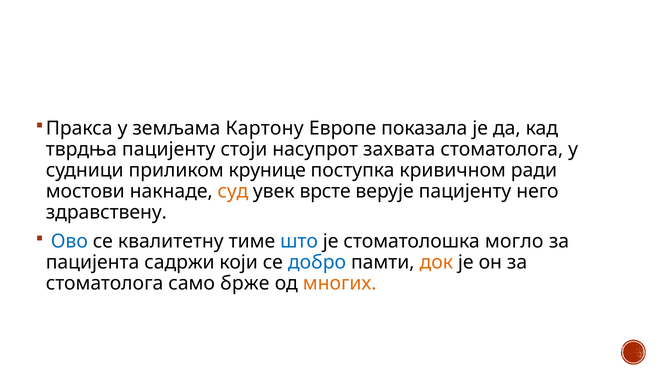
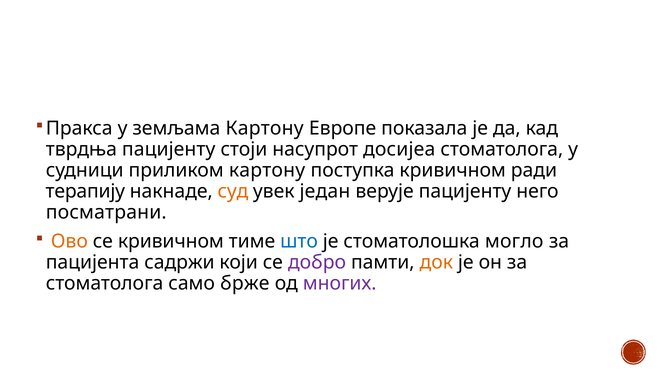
захвата: захвата -> досијеа
приликом крунице: крунице -> картону
мостови: мостови -> терапију
врсте: врсте -> један
здравствену: здравствену -> посматрани
Ово colour: blue -> orange
се квалитетну: квалитетну -> кривичном
добро colour: blue -> purple
многих colour: orange -> purple
